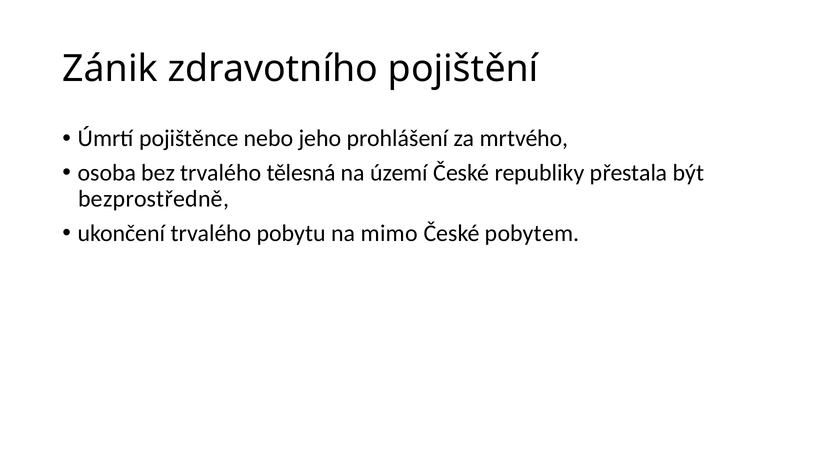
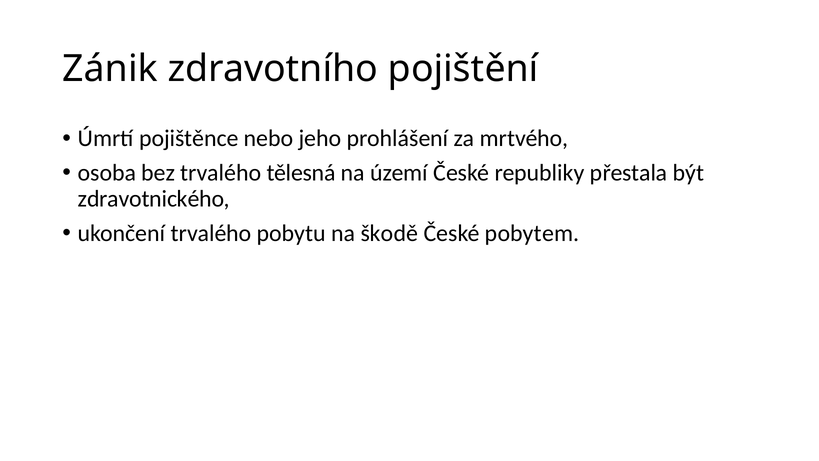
bezprostředně: bezprostředně -> zdravotnického
mimo: mimo -> škodě
